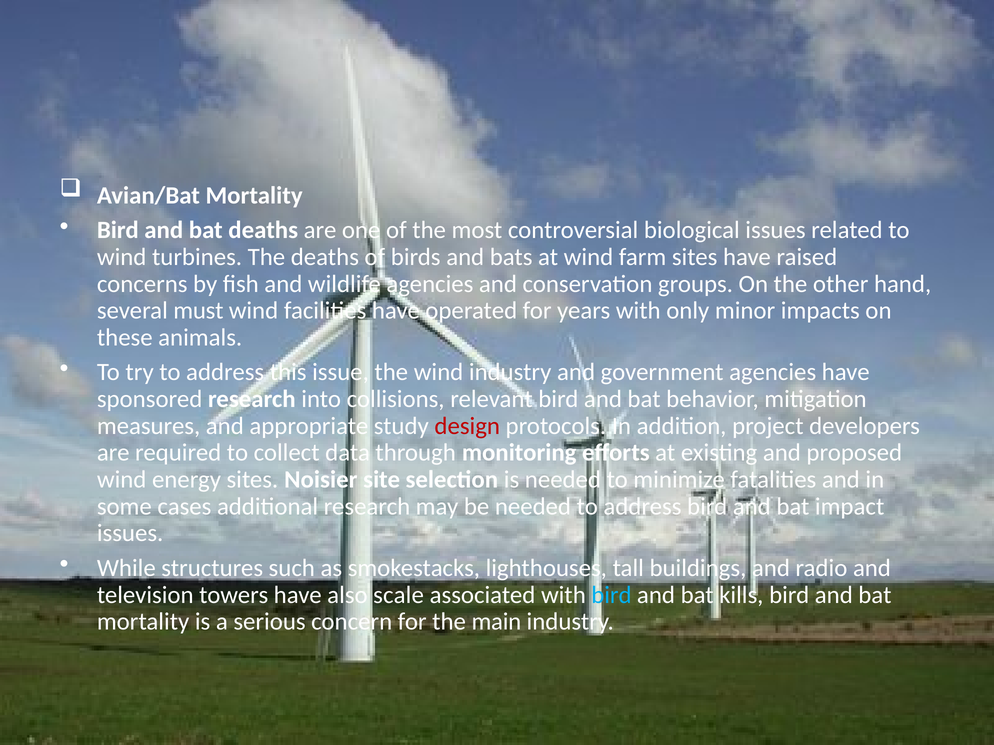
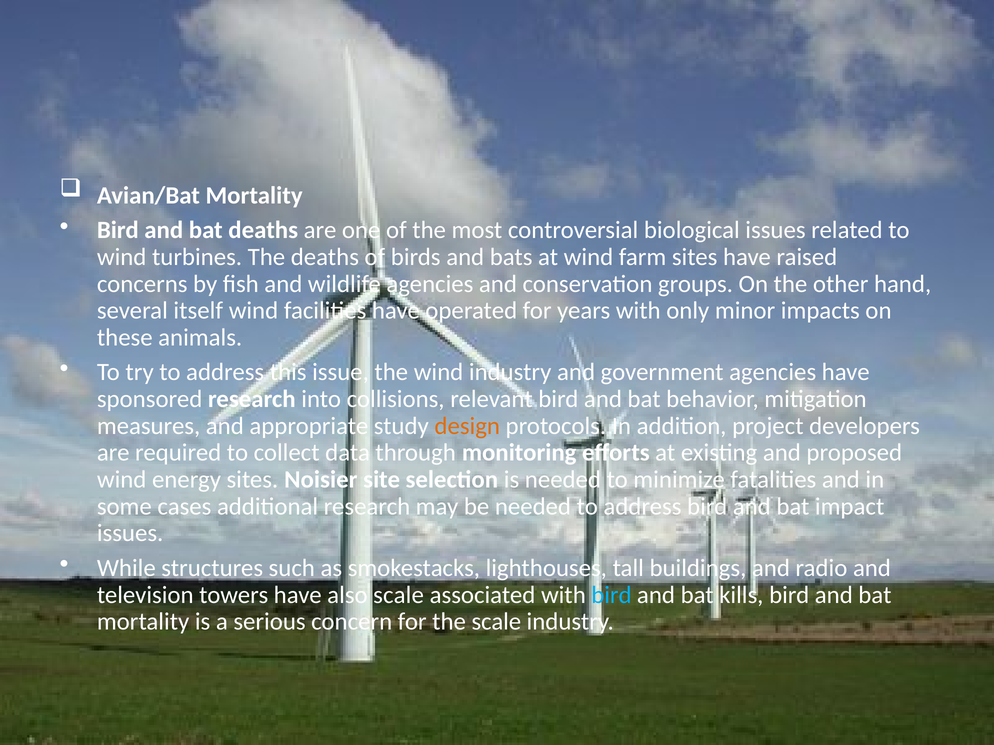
must: must -> itself
design colour: red -> orange
the main: main -> scale
